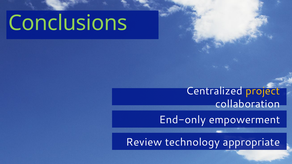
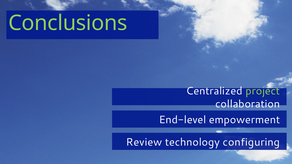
project colour: yellow -> light green
End-only: End-only -> End-level
appropriate: appropriate -> configuring
